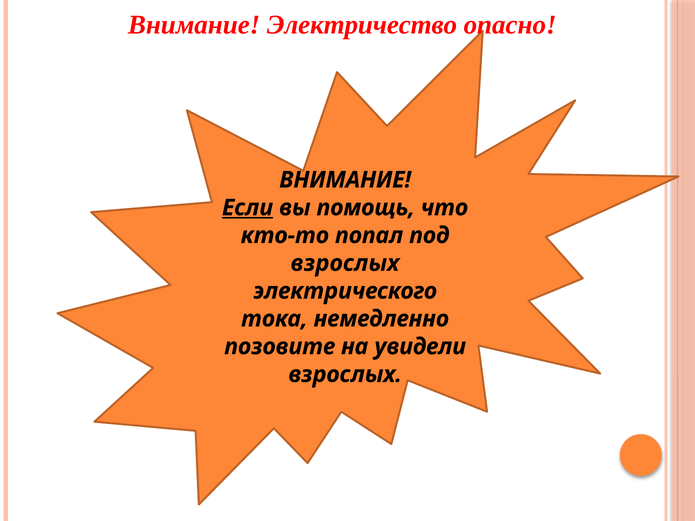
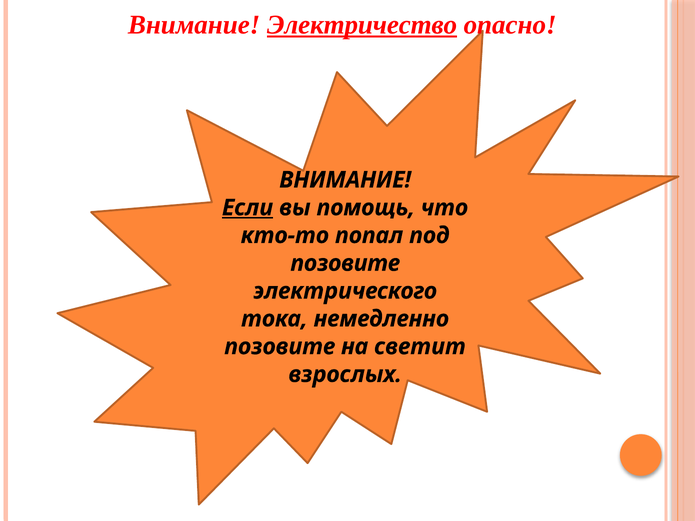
Электричество underline: none -> present
взрослых at (345, 263): взрослых -> позовите
увидели: увидели -> светит
